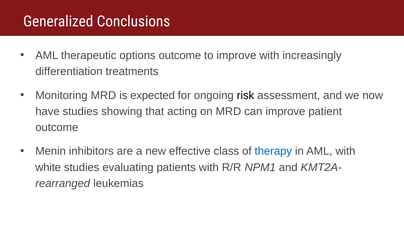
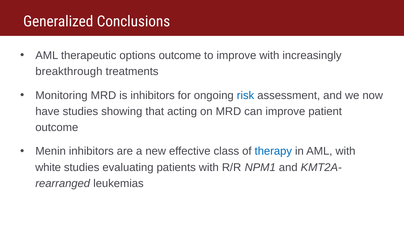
differentiation: differentiation -> breakthrough
is expected: expected -> inhibitors
risk colour: black -> blue
